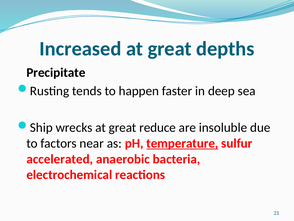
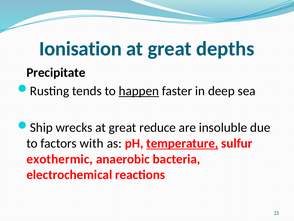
Increased: Increased -> Ionisation
happen underline: none -> present
near: near -> with
accelerated: accelerated -> exothermic
